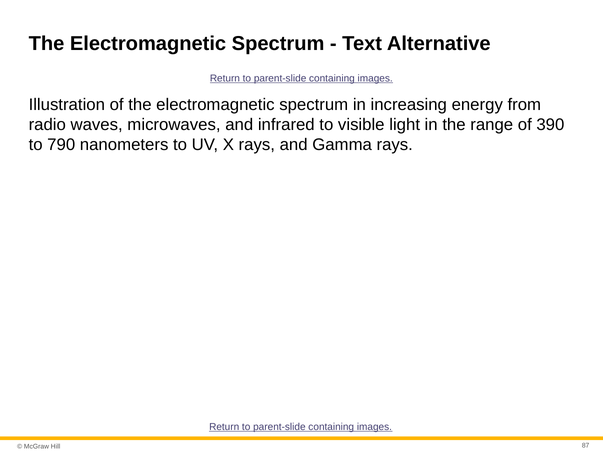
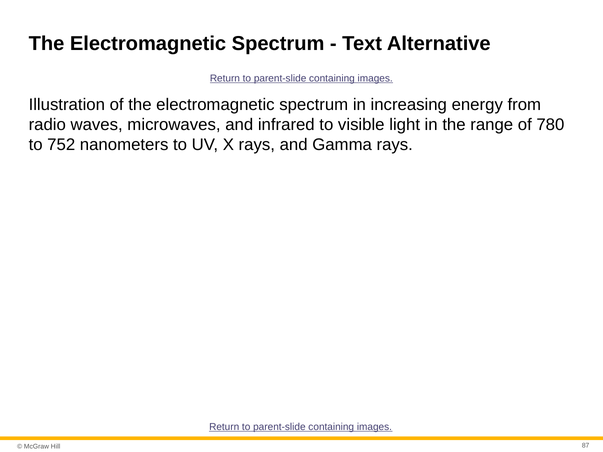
390: 390 -> 780
790: 790 -> 752
